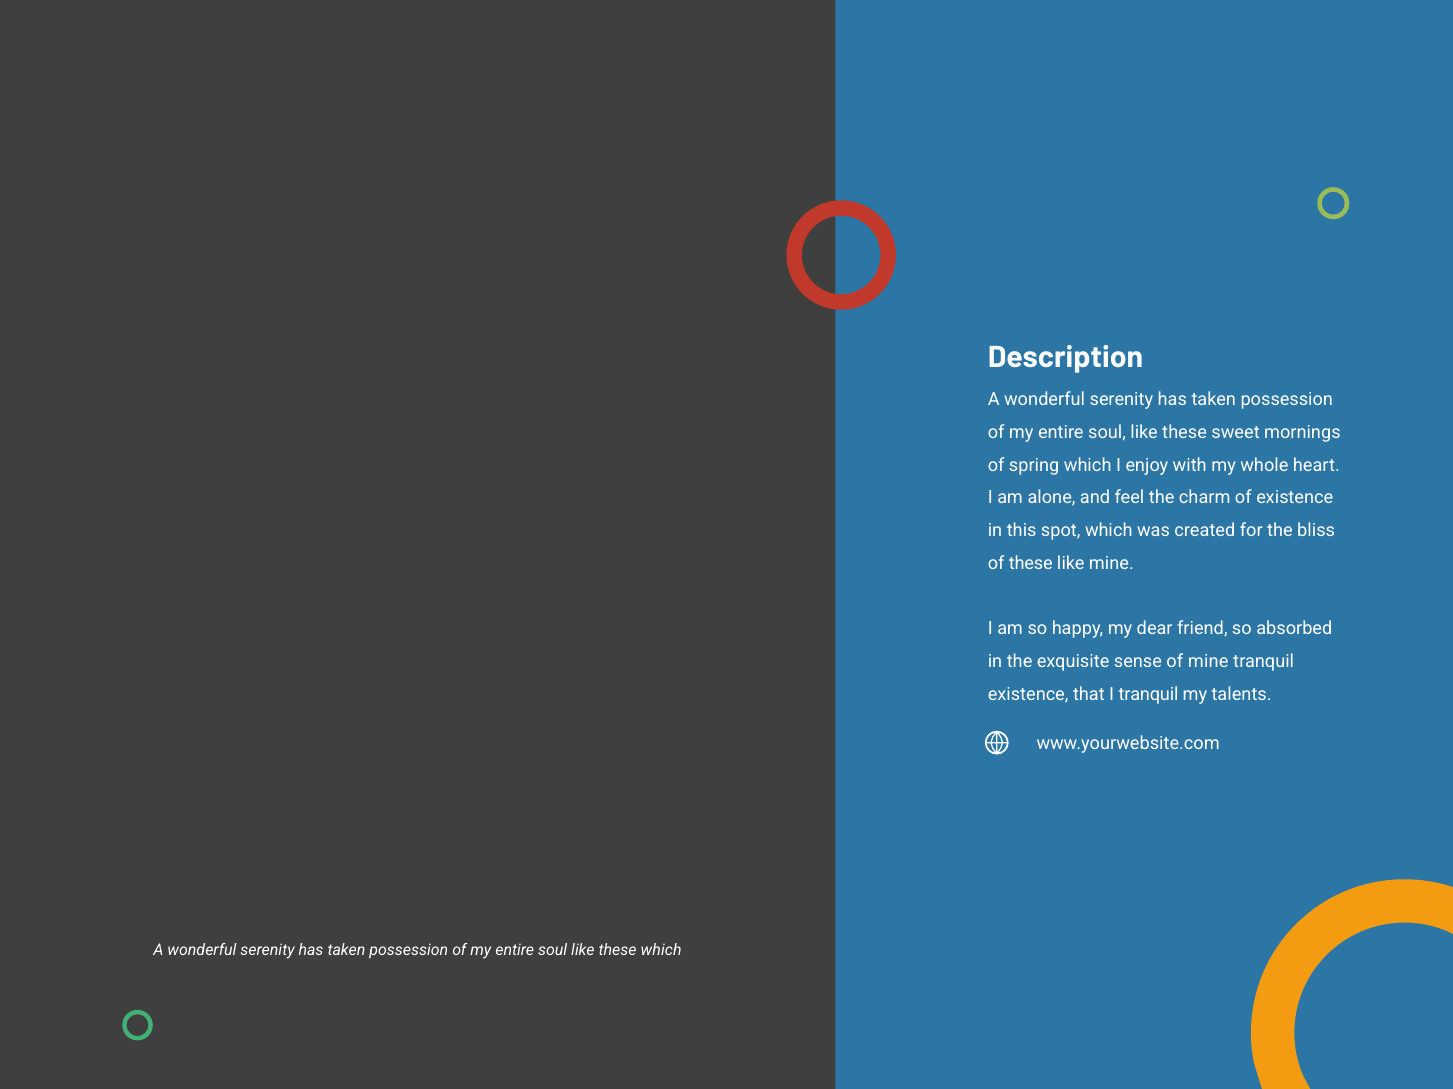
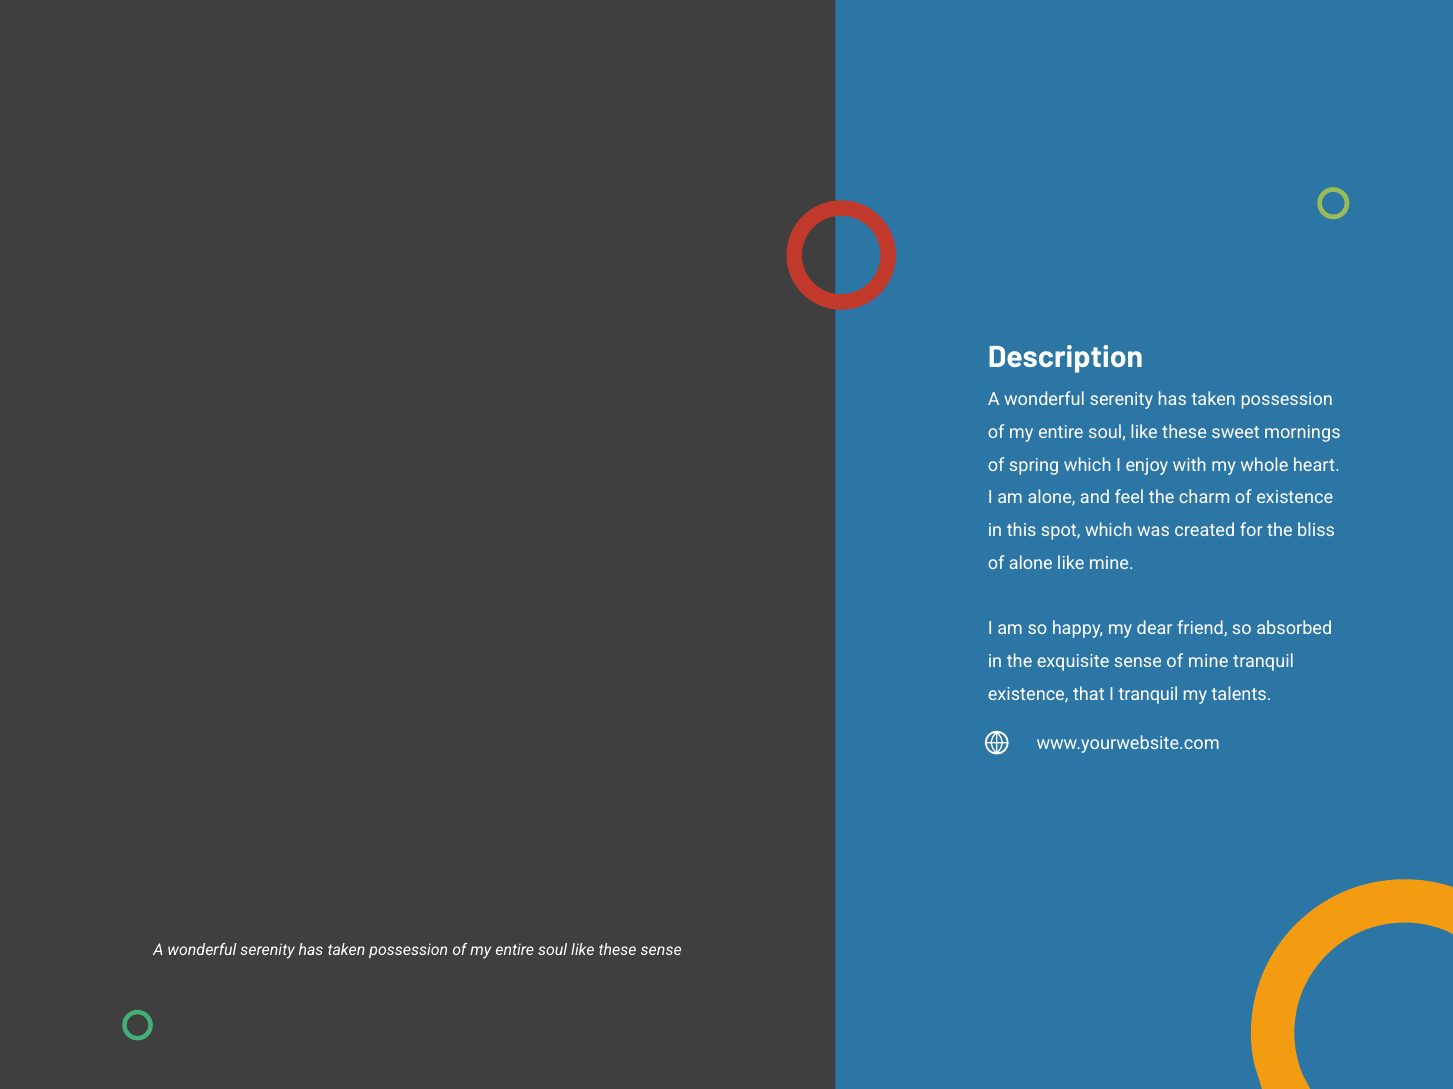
of these: these -> alone
these which: which -> sense
